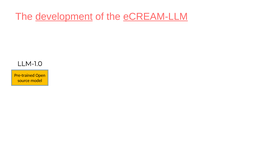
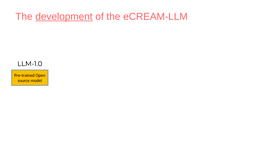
eCREAM-LLM underline: present -> none
